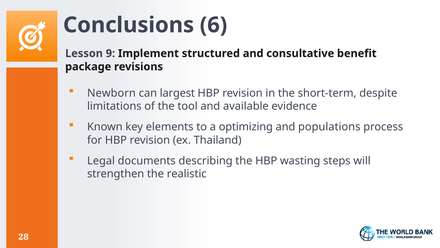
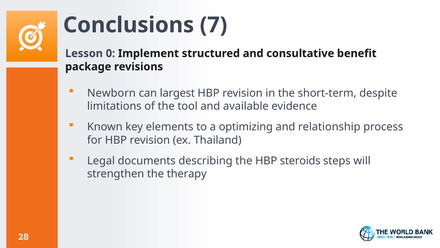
6: 6 -> 7
9: 9 -> 0
populations: populations -> relationship
wasting: wasting -> steroids
realistic: realistic -> therapy
